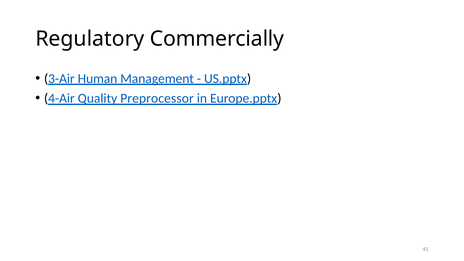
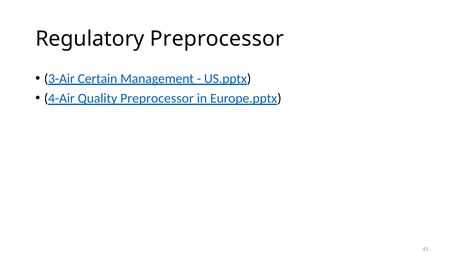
Regulatory Commercially: Commercially -> Preprocessor
Human: Human -> Certain
